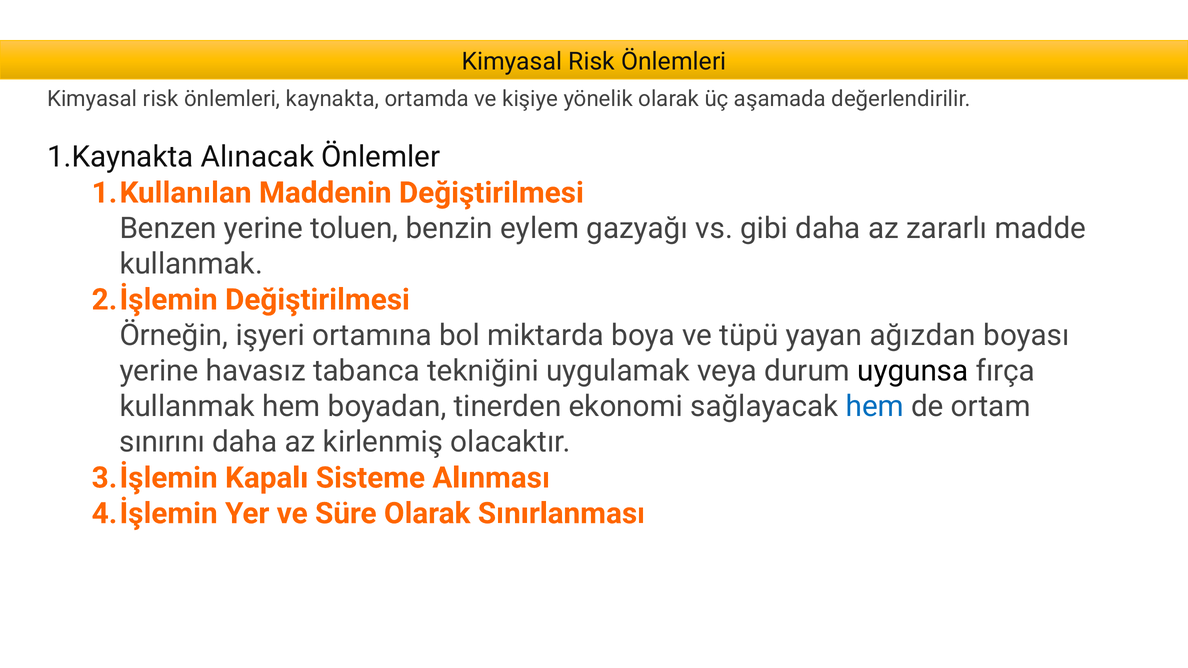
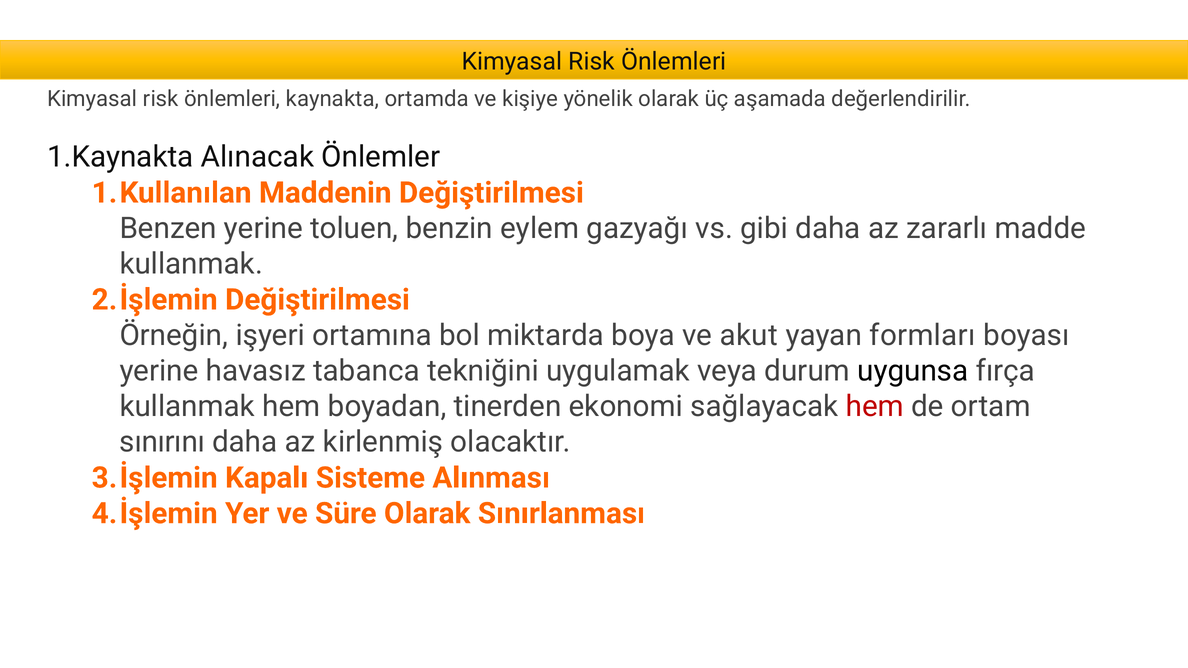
tüpü: tüpü -> akut
ağızdan: ağızdan -> formları
hem at (875, 407) colour: blue -> red
